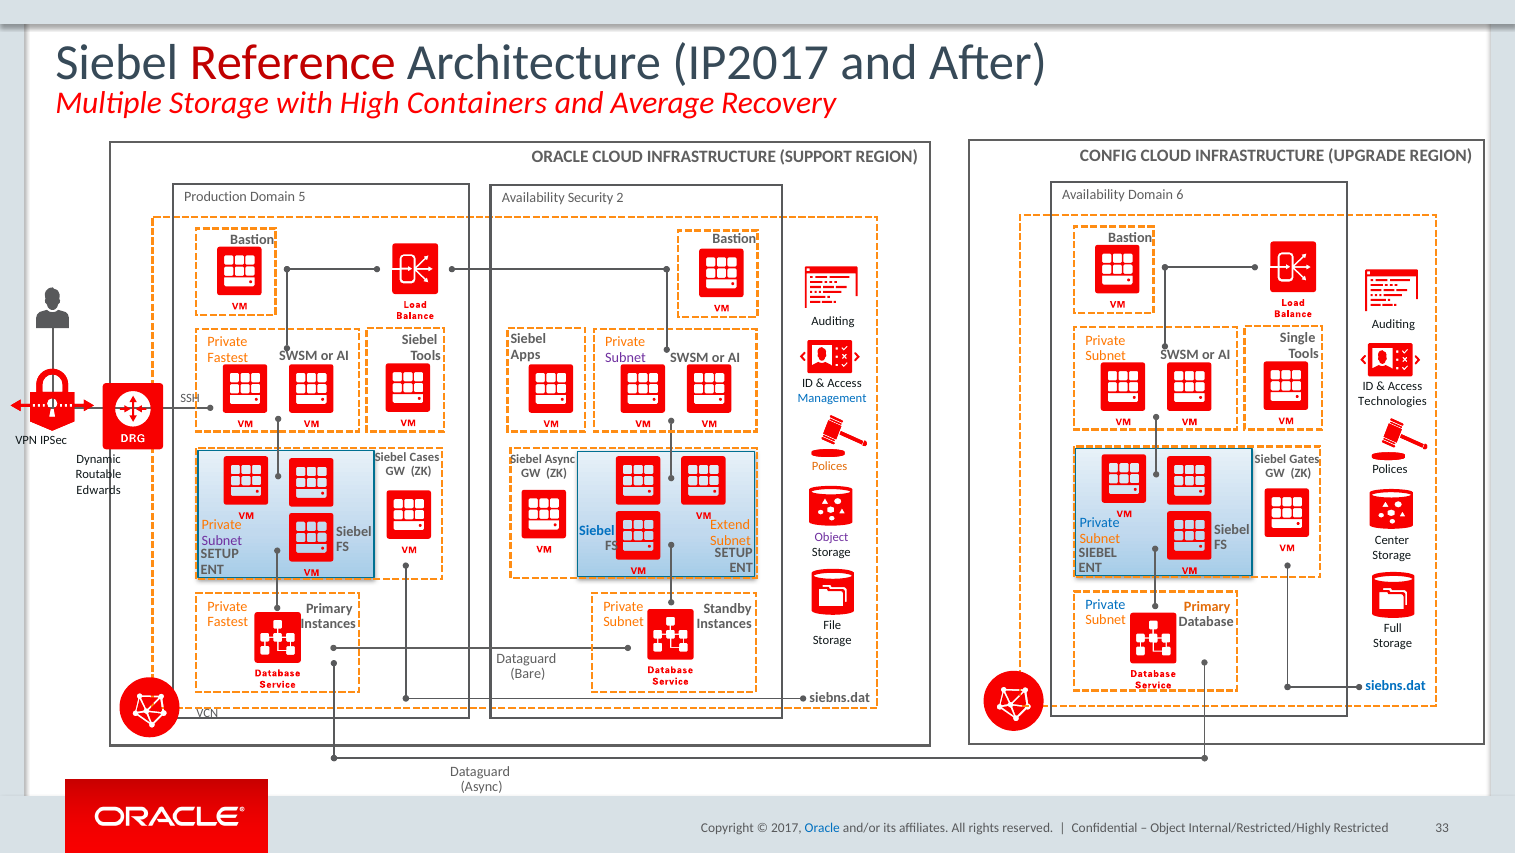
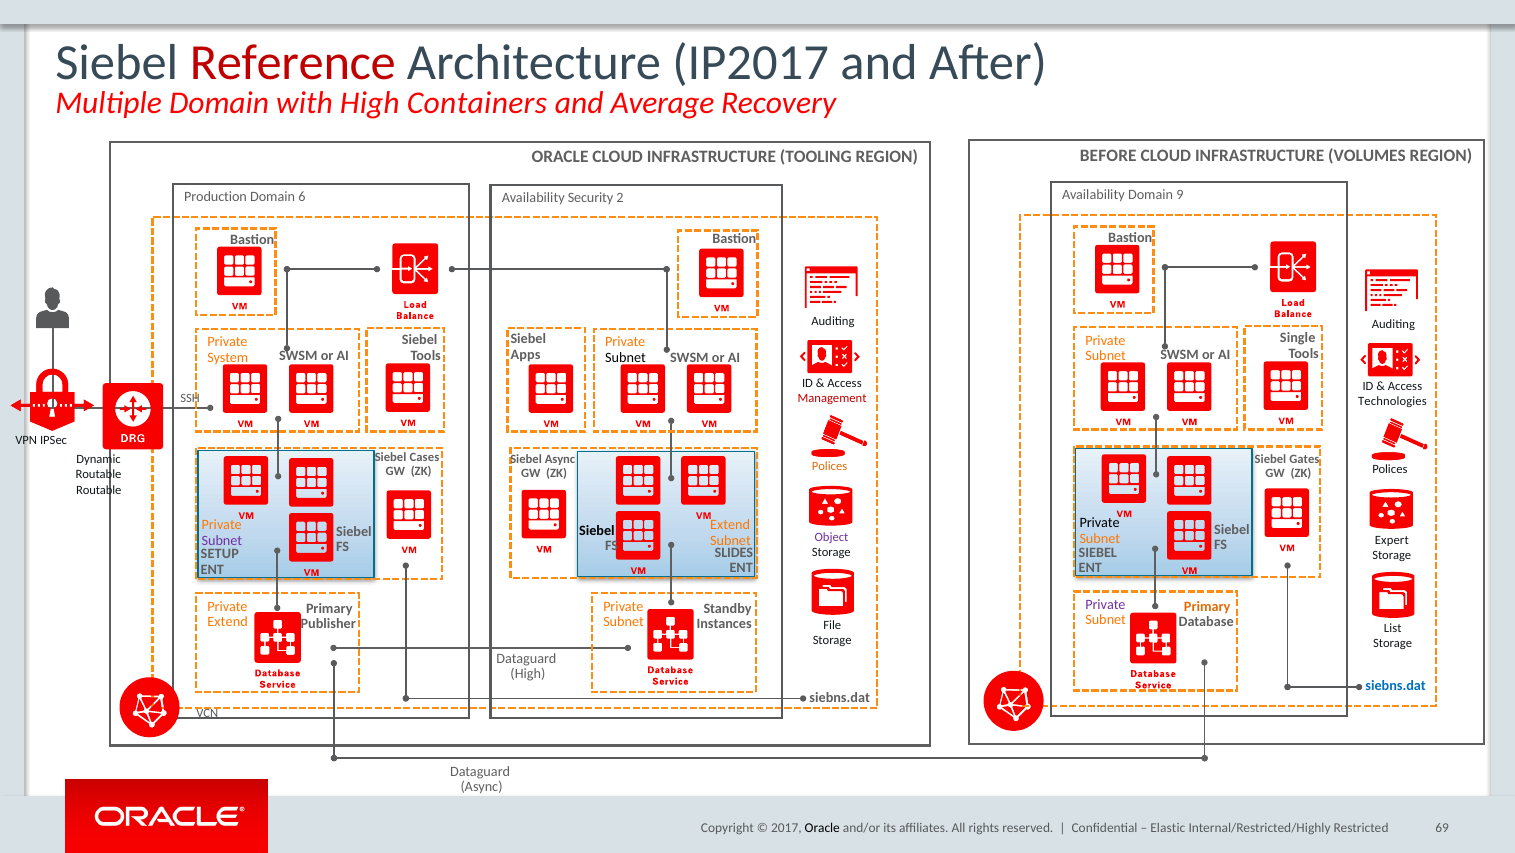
Multiple Storage: Storage -> Domain
CONFIG: CONFIG -> BEFORE
UPGRADE: UPGRADE -> VOLUMES
SUPPORT: SUPPORT -> TOOLING
6: 6 -> 9
5: 5 -> 6
Fastest at (228, 357): Fastest -> System
Subnet at (625, 357) colour: purple -> black
Management colour: blue -> red
Edwards at (99, 490): Edwards -> Routable
Private at (1100, 523) colour: blue -> black
Siebel at (597, 530) colour: blue -> black
Center: Center -> Expert
FS SETUP: SETUP -> SLIDES
Private at (1105, 604) colour: blue -> purple
Fastest at (228, 622): Fastest -> Extend
Instances at (328, 623): Instances -> Publisher
Full: Full -> List
Bare at (528, 674): Bare -> High
Oracle at (822, 827) colour: blue -> black
Object at (1168, 827): Object -> Elastic
33: 33 -> 69
